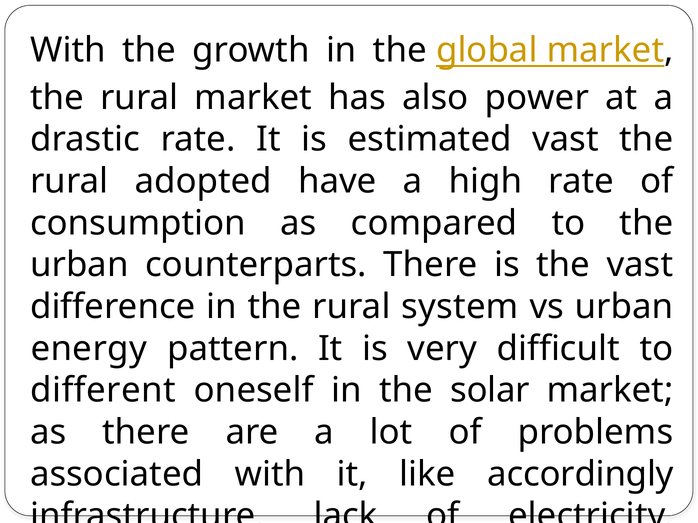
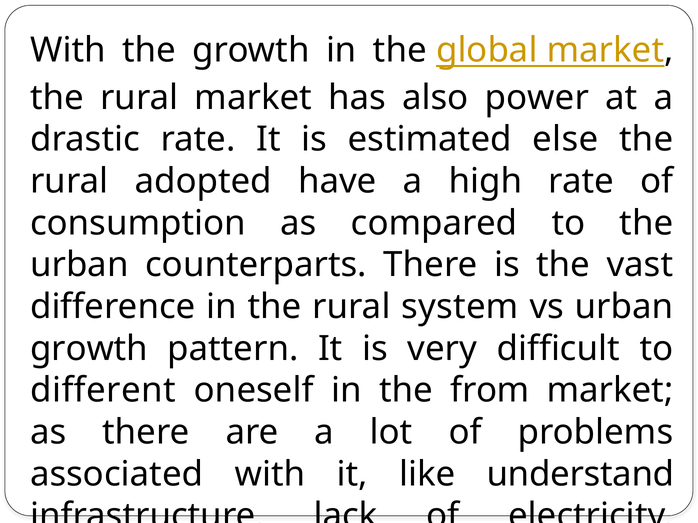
estimated vast: vast -> else
energy at (89, 349): energy -> growth
solar: solar -> from
accordingly: accordingly -> understand
